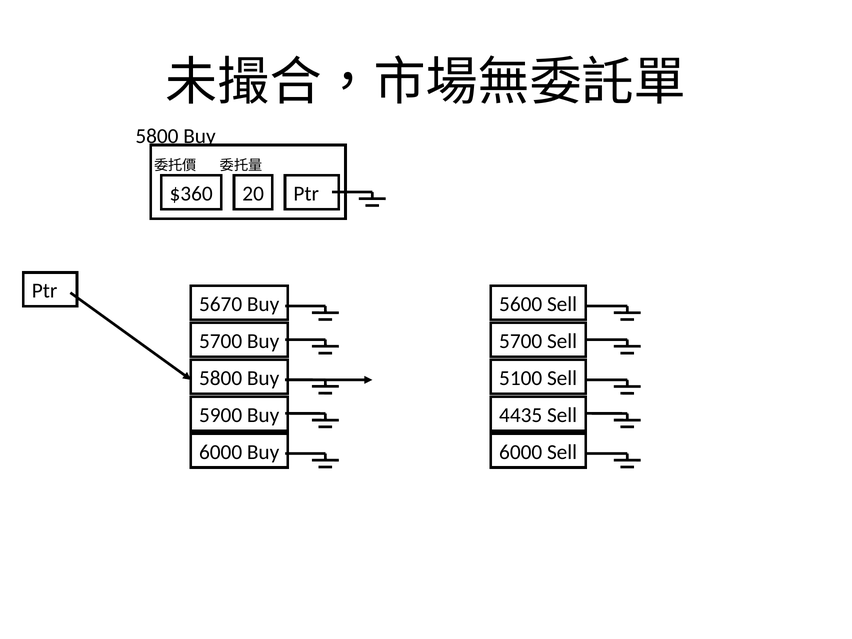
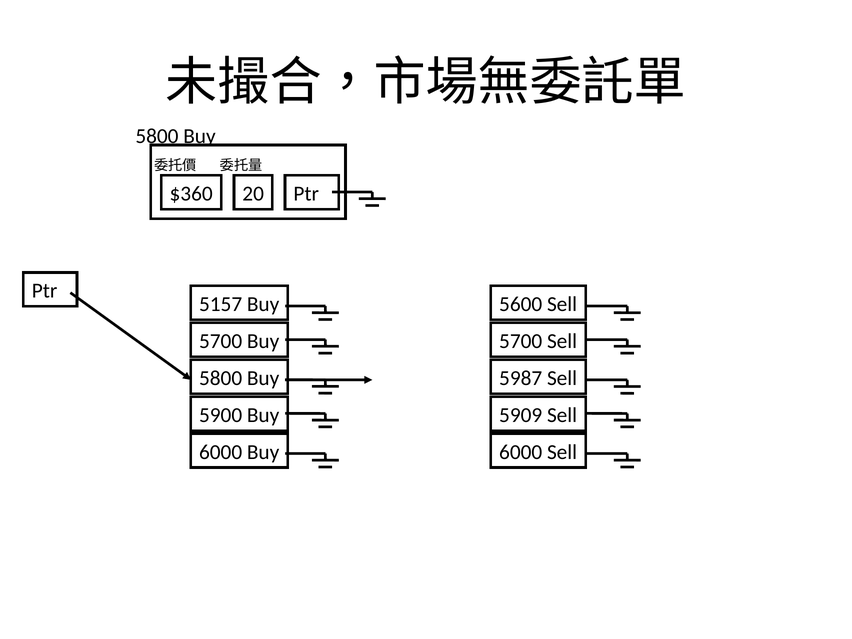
5670: 5670 -> 5157
5100: 5100 -> 5987
4435: 4435 -> 5909
